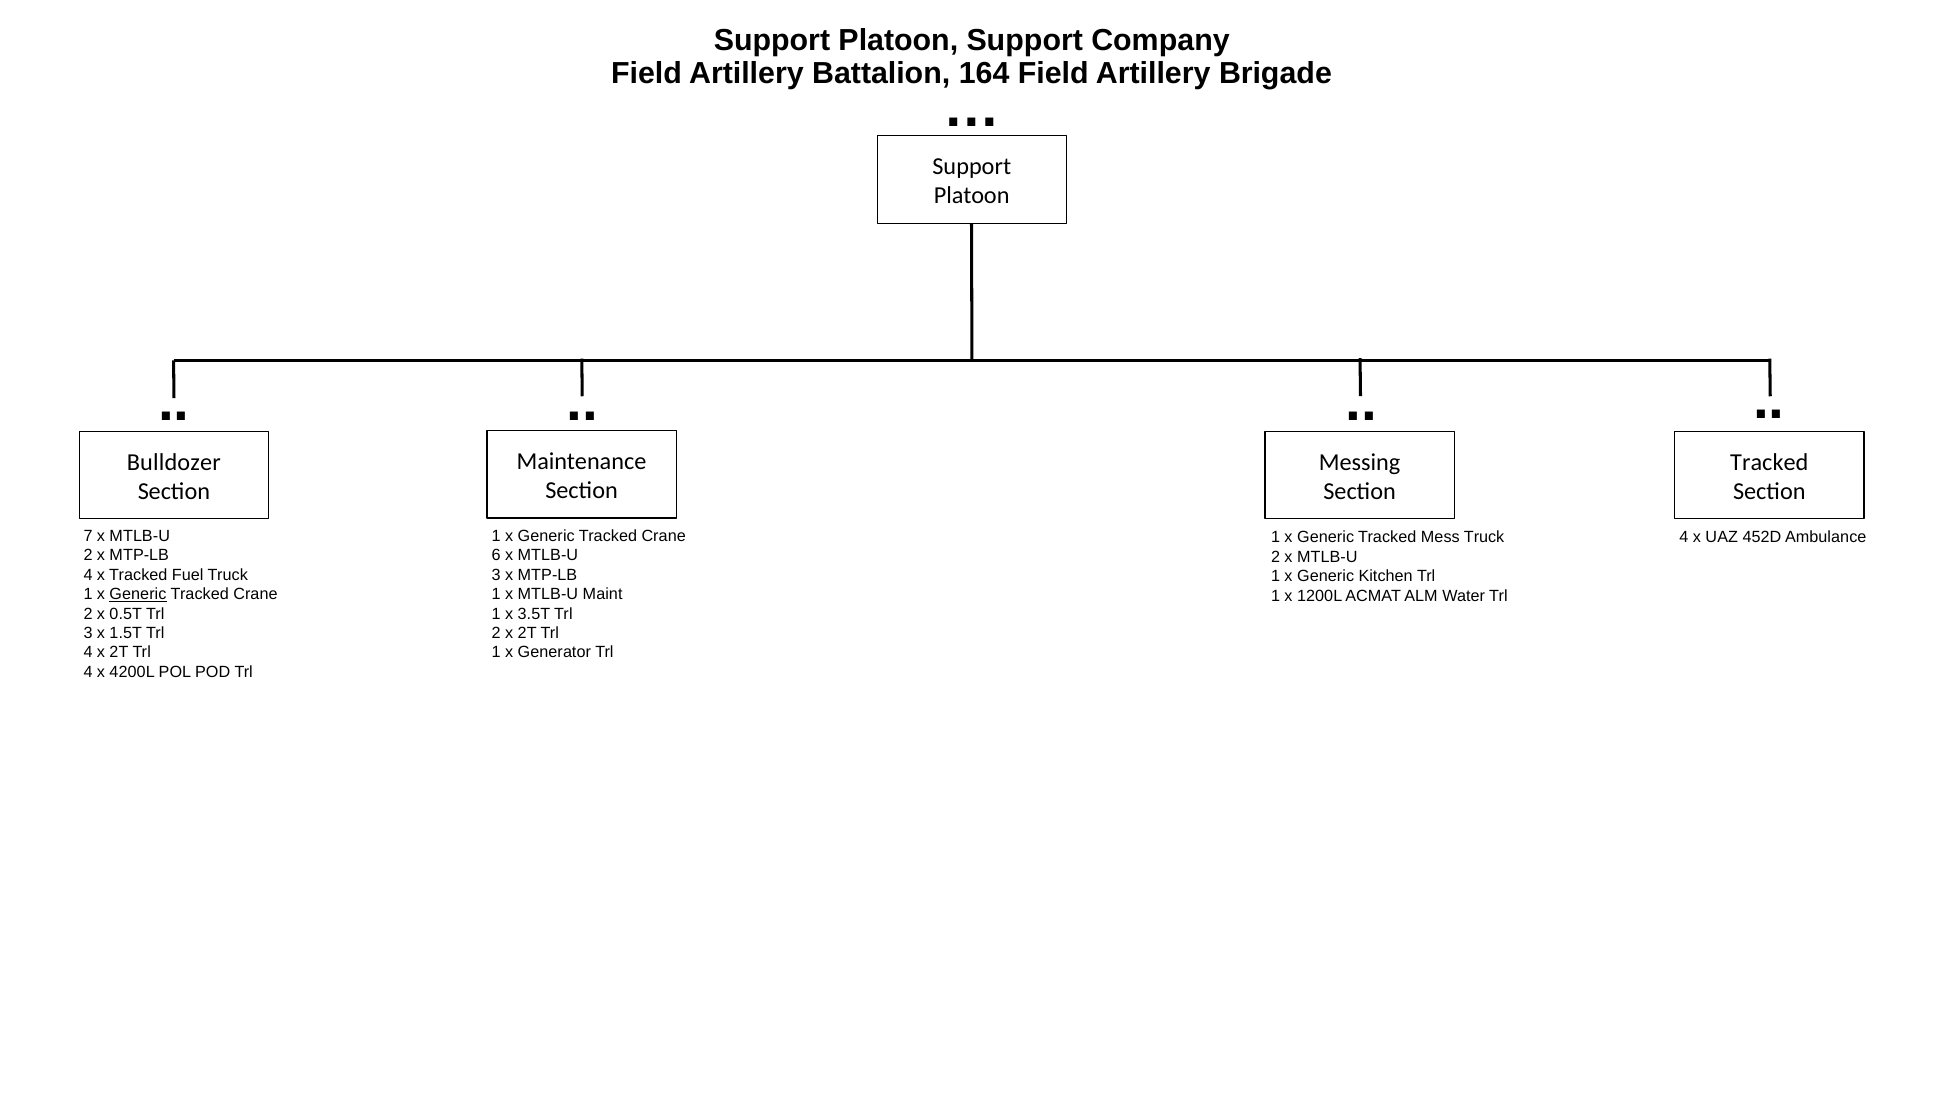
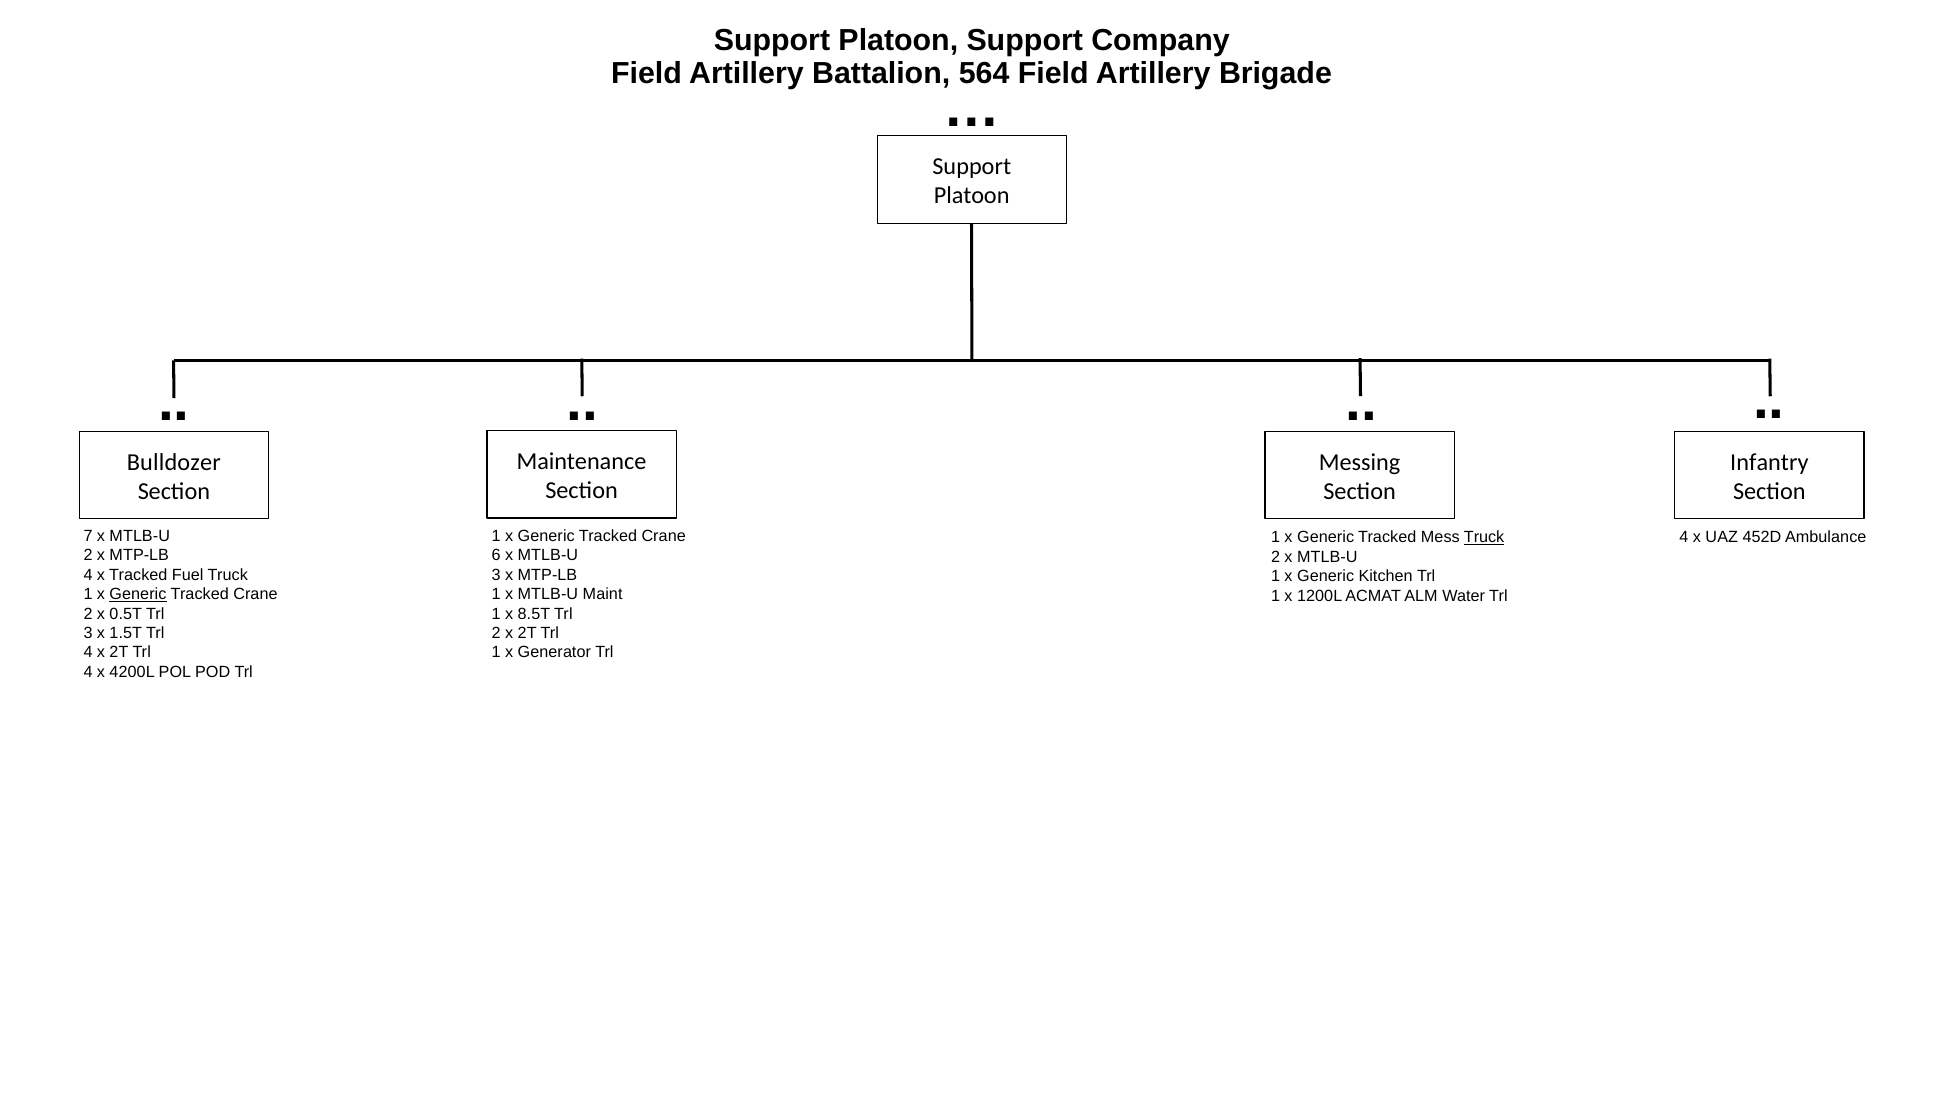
164: 164 -> 564
Tracked at (1769, 462): Tracked -> Infantry
Truck at (1484, 537) underline: none -> present
3.5T: 3.5T -> 8.5T
